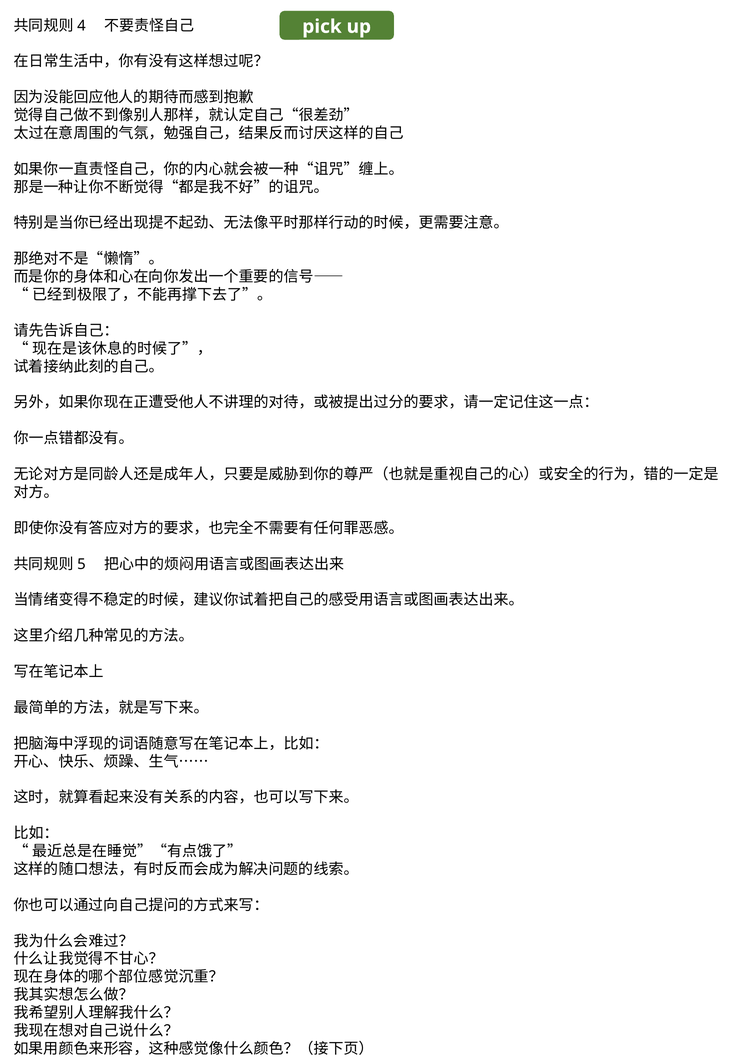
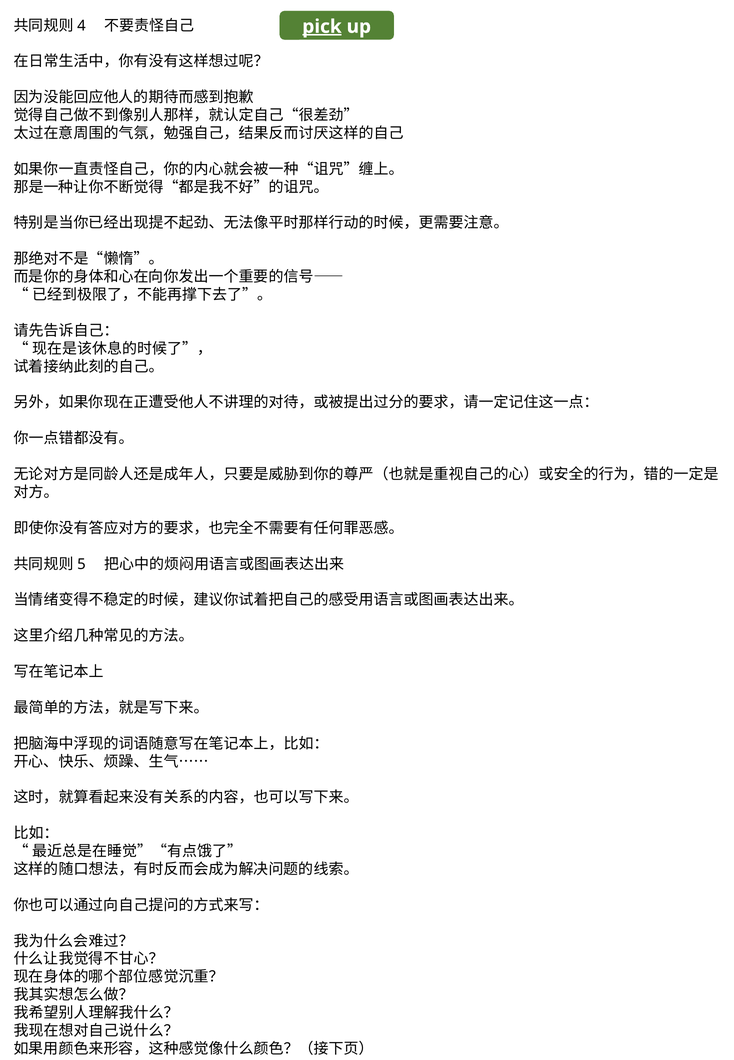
pick underline: none -> present
